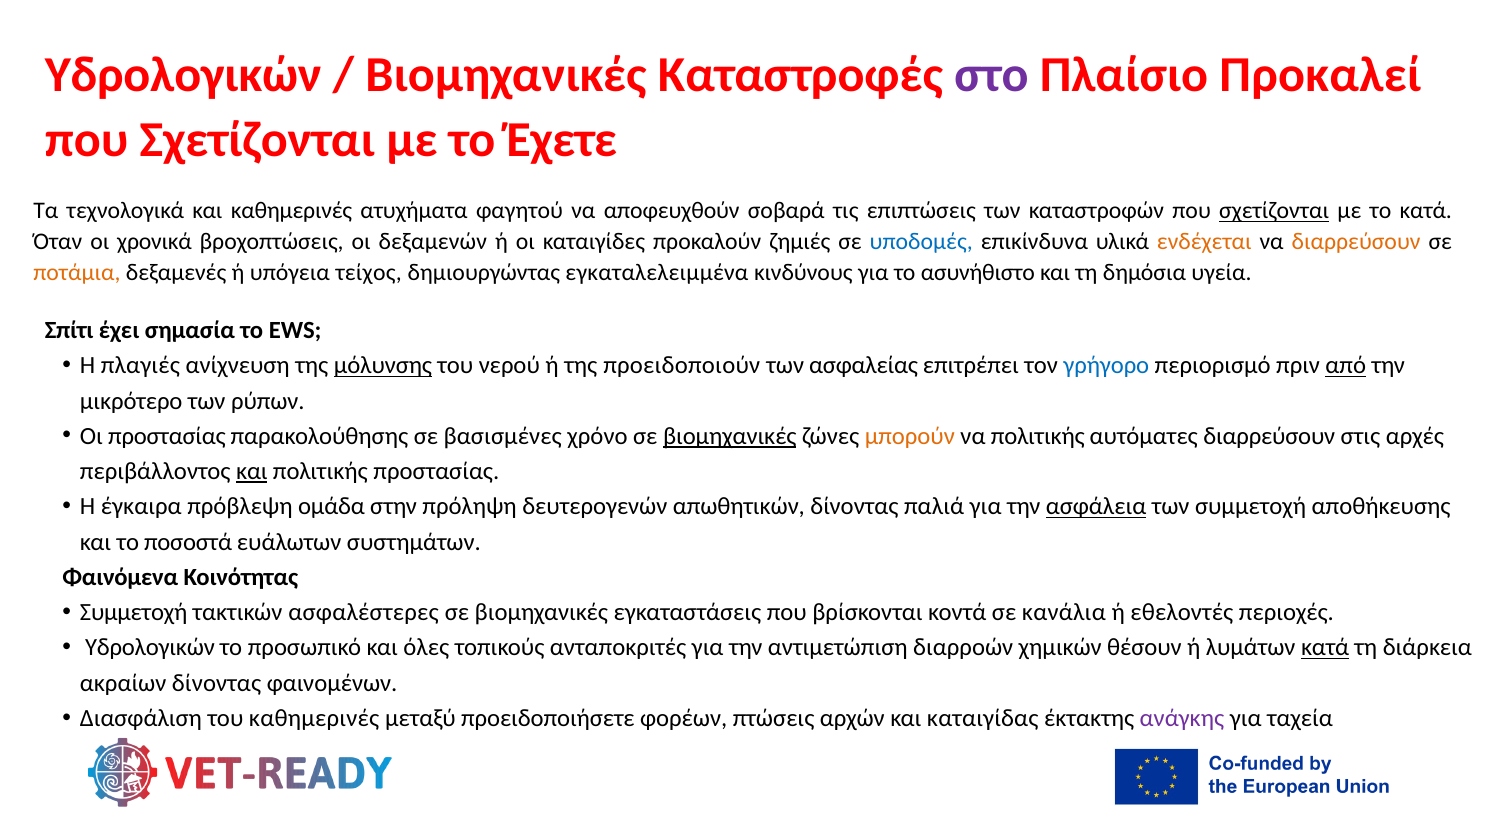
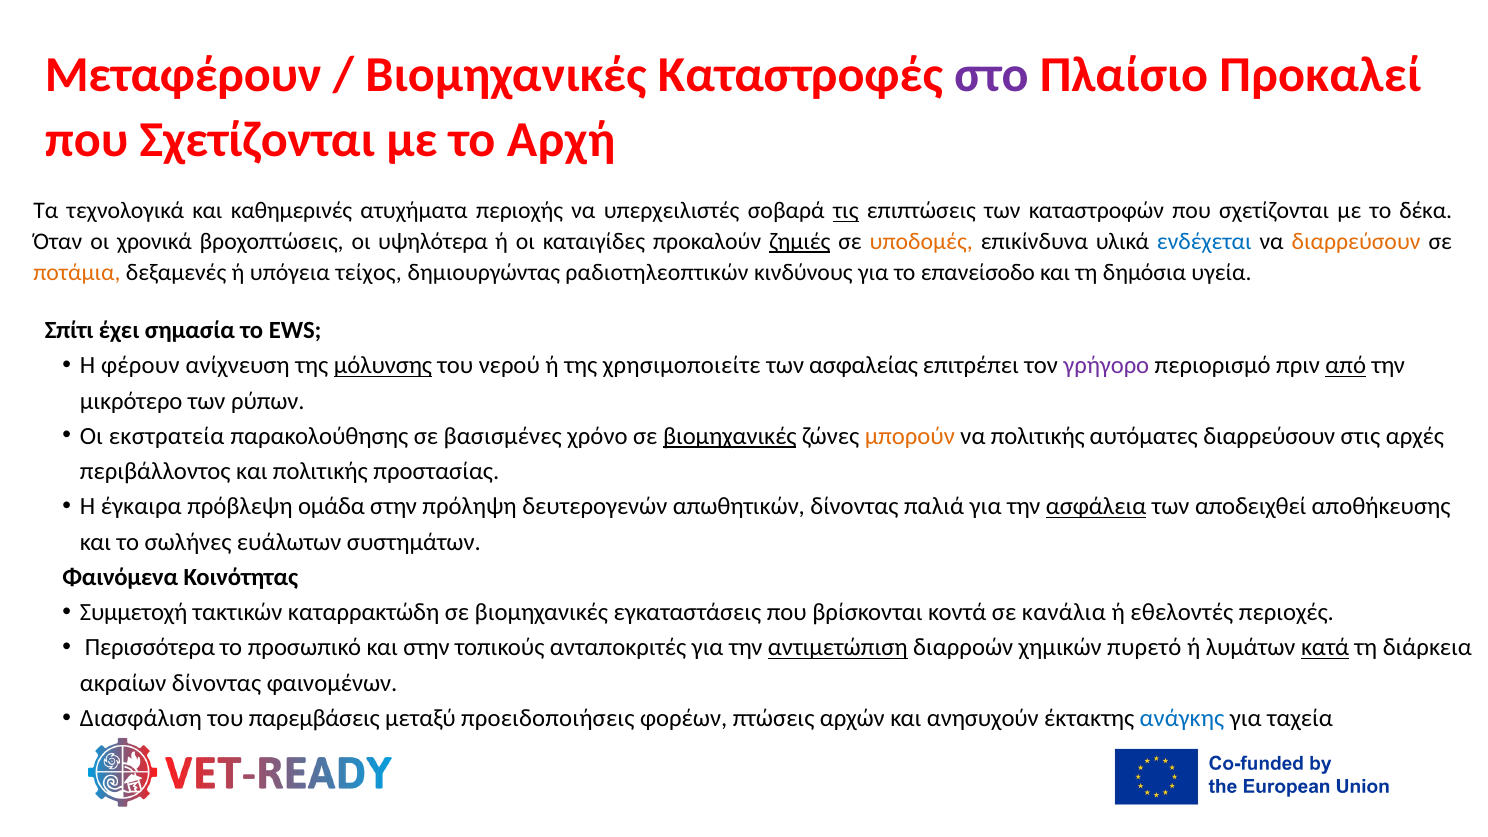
Υδρολογικών at (183, 75): Υδρολογικών -> Μεταφέρουν
Έχετε: Έχετε -> Αρχή
φαγητού: φαγητού -> περιοχής
αποφευχθούν: αποφευχθούν -> υπερχειλιστές
τις underline: none -> present
σχετίζονται at (1274, 211) underline: present -> none
το κατά: κατά -> δέκα
δεξαμενών: δεξαμενών -> υψηλότερα
ζημιές underline: none -> present
υποδομές colour: blue -> orange
ενδέχεται colour: orange -> blue
εγκαταλελειμμένα: εγκαταλελειμμένα -> ραδιοτηλεοπτικών
ασυνήθιστο: ασυνήθιστο -> επανείσοδο
πλαγιές: πλαγιές -> φέρουν
προειδοποιούν: προειδοποιούν -> χρησιμοποιείτε
γρήγορο colour: blue -> purple
Οι προστασίας: προστασίας -> εκστρατεία
και at (252, 471) underline: present -> none
των συμμετοχή: συμμετοχή -> αποδειχθεί
ποσοστά: ποσοστά -> σωλήνες
ασφαλέστερες: ασφαλέστερες -> καταρρακτώδη
Υδρολογικών at (150, 648): Υδρολογικών -> Περισσότερα
και όλες: όλες -> στην
αντιμετώπιση underline: none -> present
θέσουν: θέσουν -> πυρετό
του καθημερινές: καθημερινές -> παρεμβάσεις
προειδοποιήσετε: προειδοποιήσετε -> προειδοποιήσεις
καταιγίδας: καταιγίδας -> ανησυχούν
ανάγκης colour: purple -> blue
